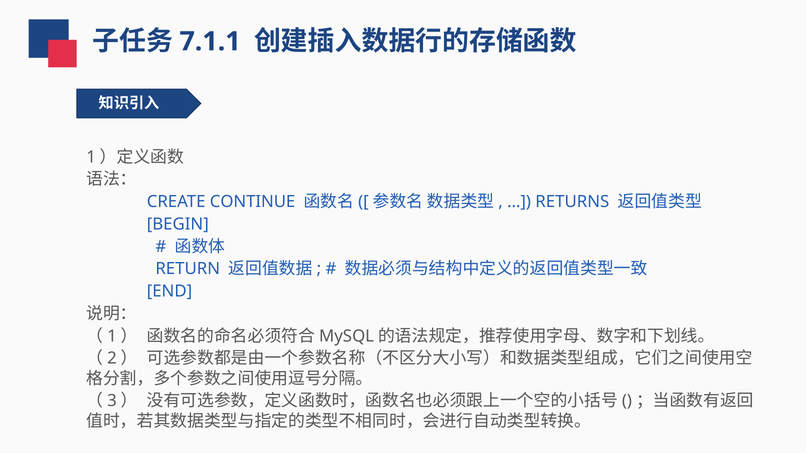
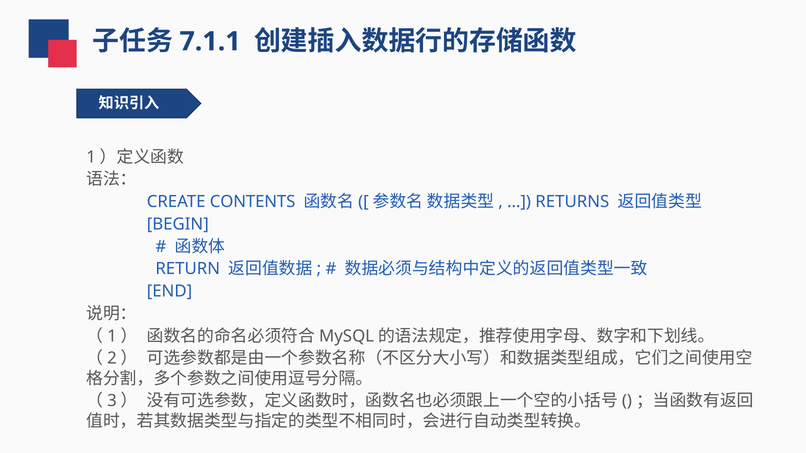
CONTINUE: CONTINUE -> CONTENTS
